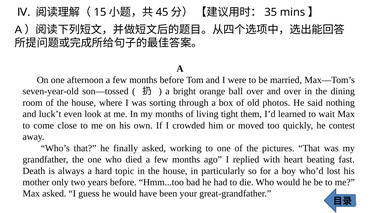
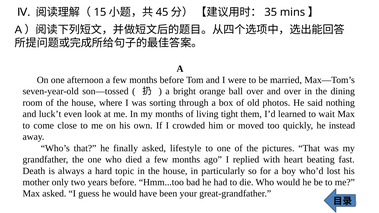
contest: contest -> instead
working: working -> lifestyle
